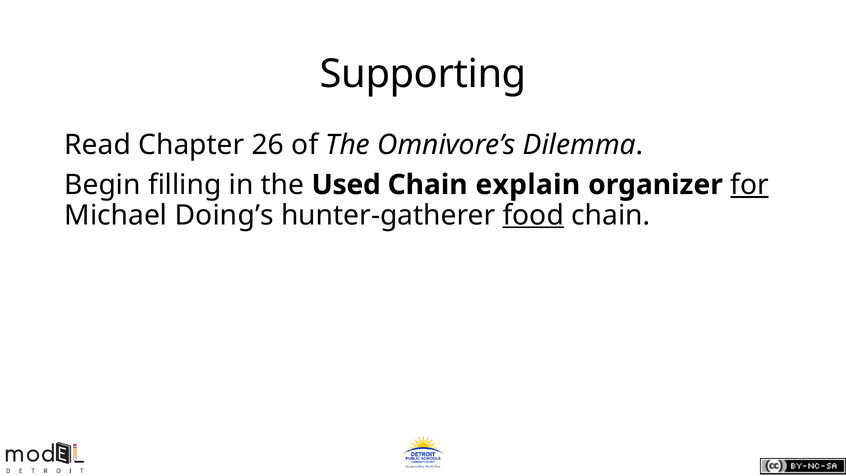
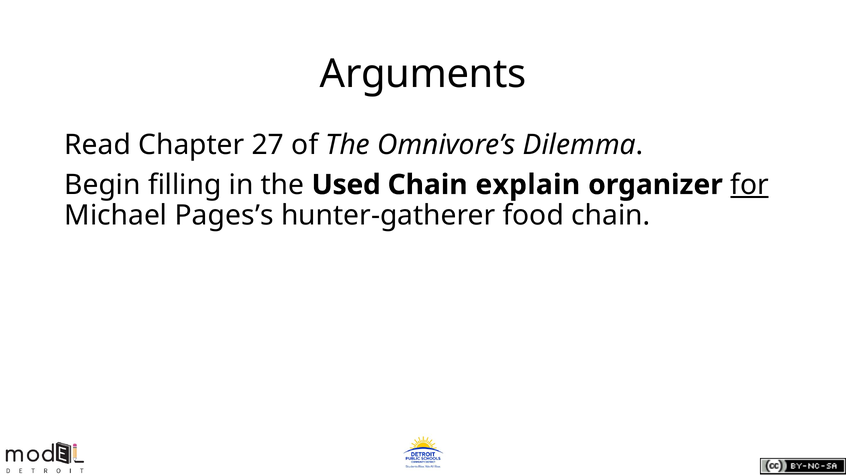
Supporting: Supporting -> Arguments
26: 26 -> 27
Doing’s: Doing’s -> Pages’s
food underline: present -> none
